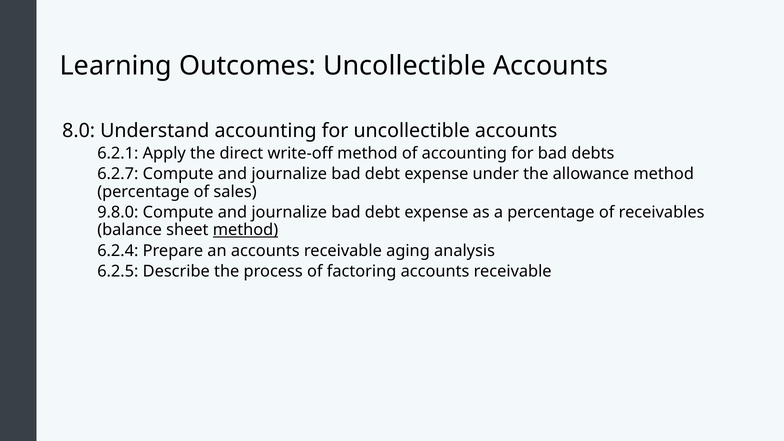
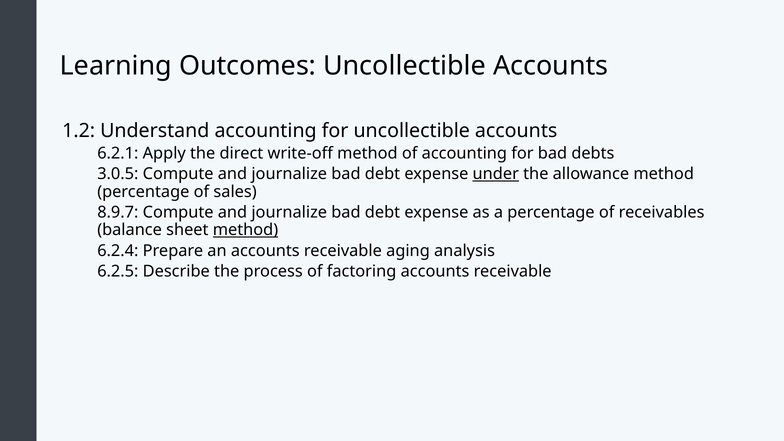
8.0: 8.0 -> 1.2
6.2.7: 6.2.7 -> 3.0.5
under underline: none -> present
9.8.0: 9.8.0 -> 8.9.7
